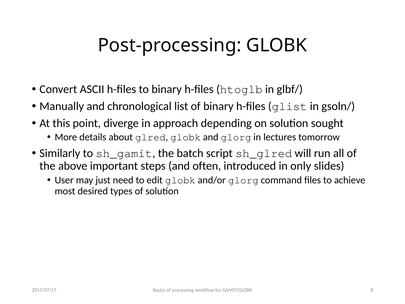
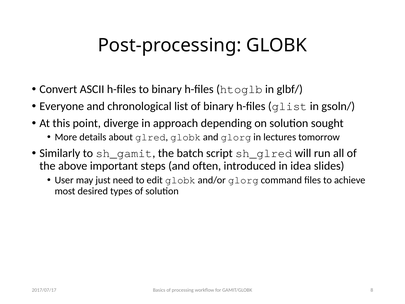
Manually: Manually -> Everyone
only: only -> idea
